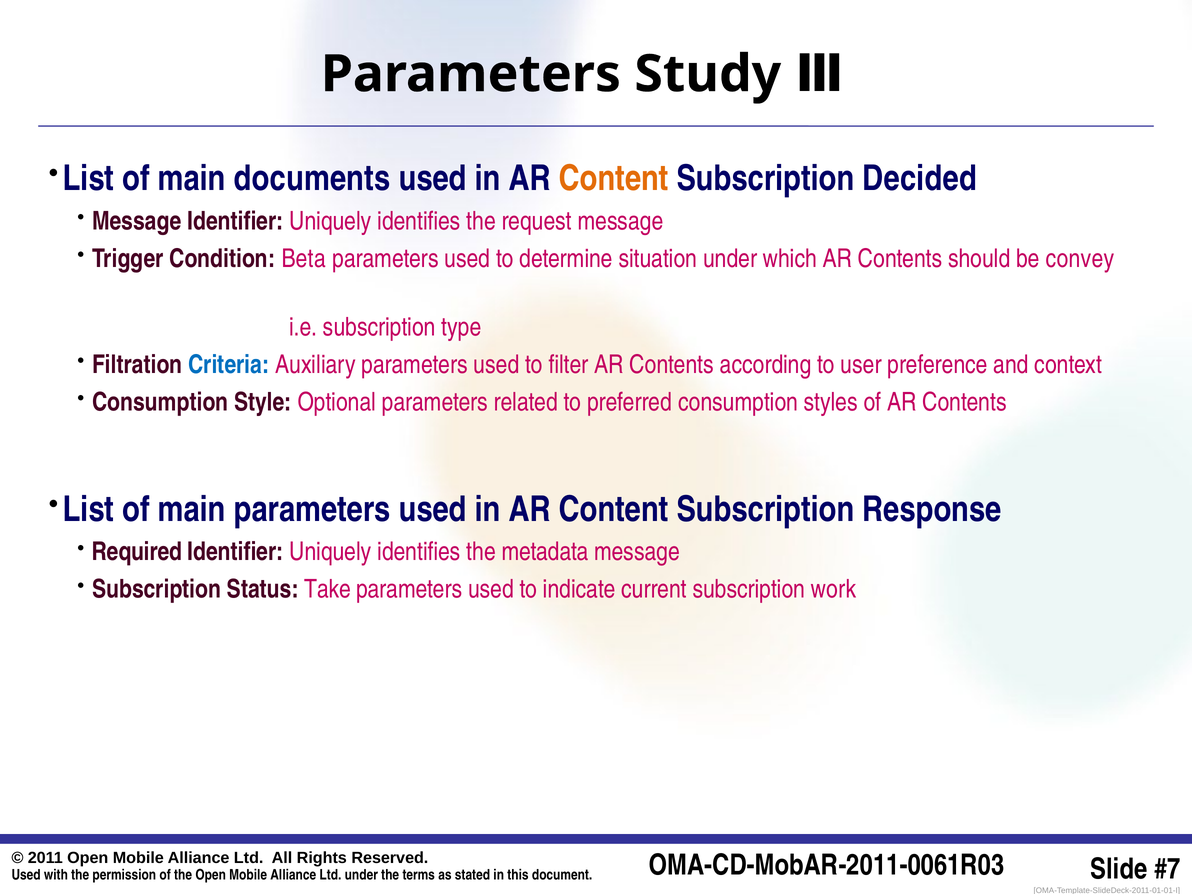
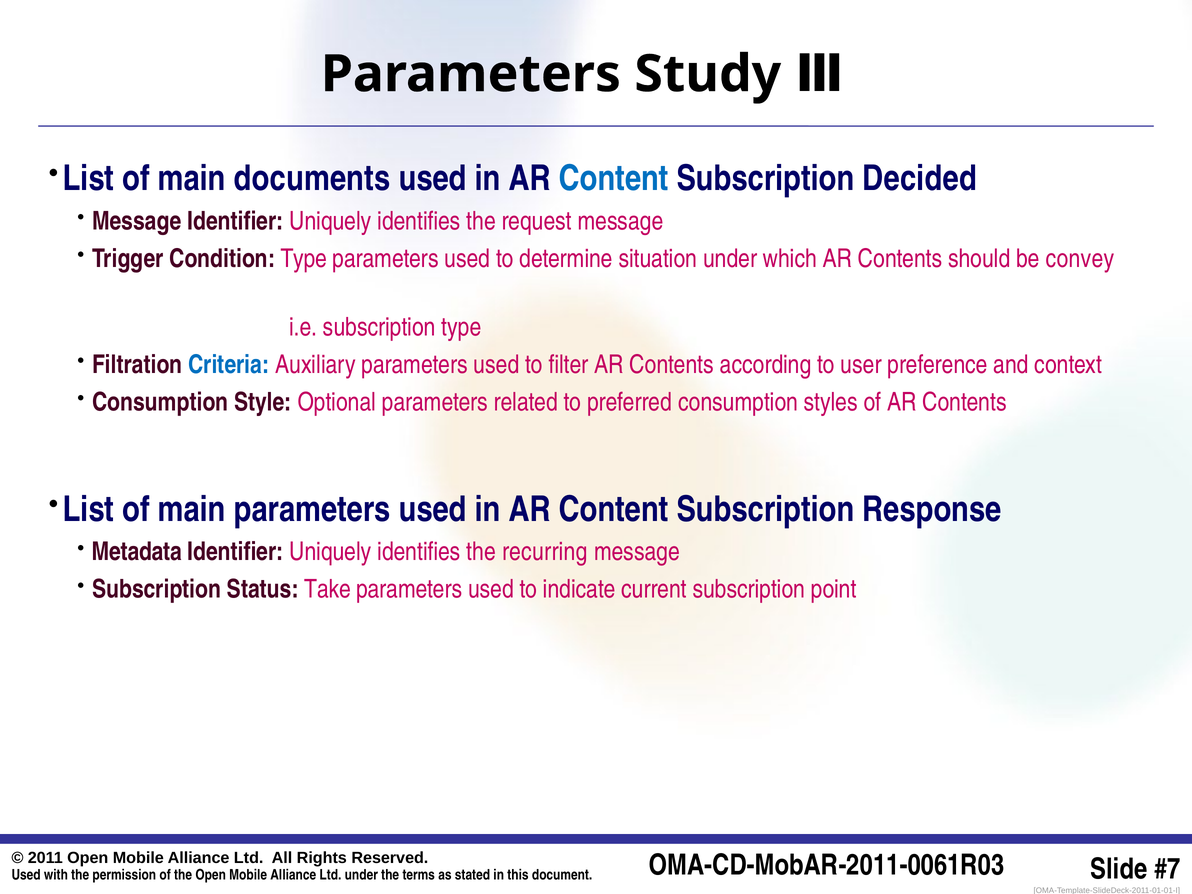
Content at (614, 178) colour: orange -> blue
Condition Beta: Beta -> Type
Required: Required -> Metadata
metadata: metadata -> recurring
work: work -> point
